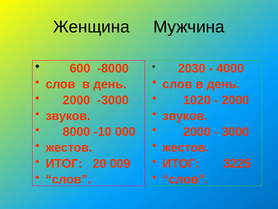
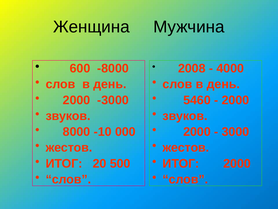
2030: 2030 -> 2008
1020: 1020 -> 5460
009: 009 -> 500
ИТОГ 3225: 3225 -> 2000
